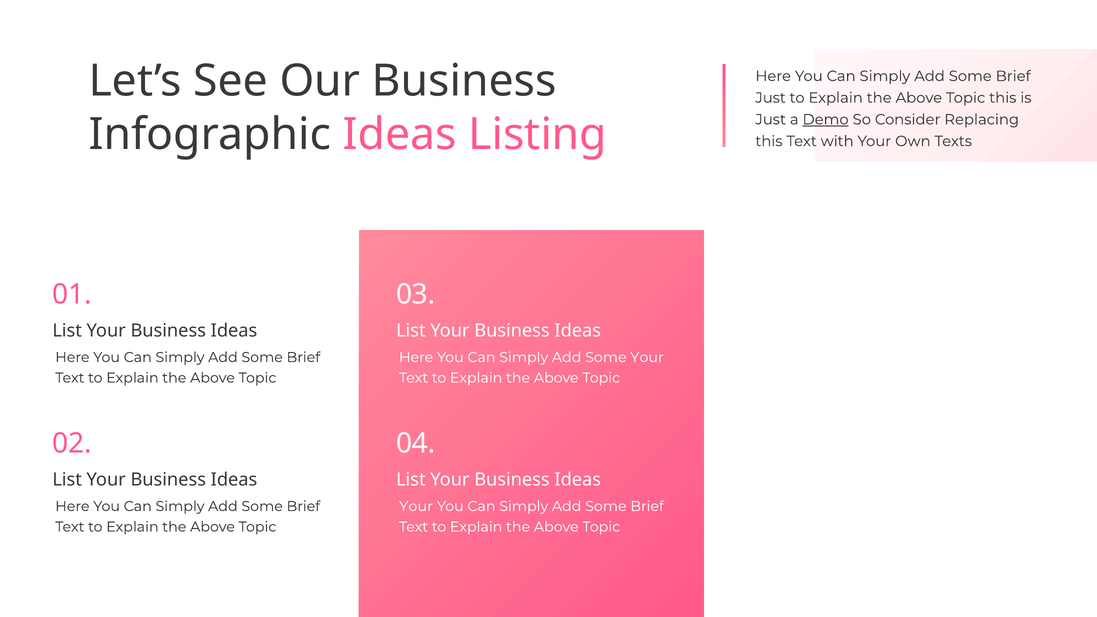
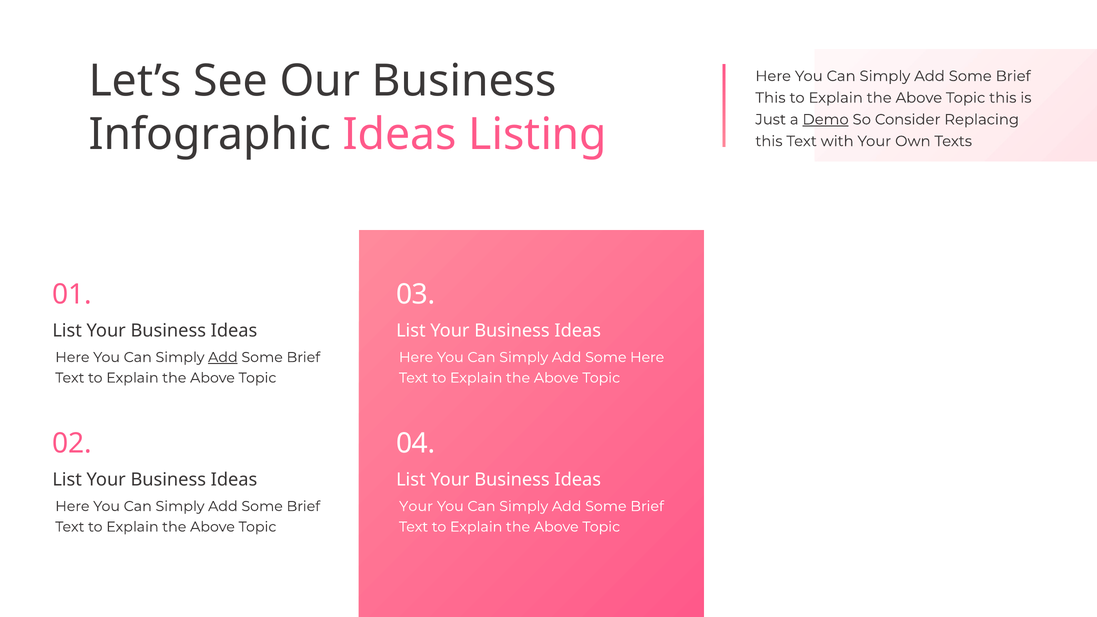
Just at (771, 98): Just -> This
Add at (223, 357) underline: none -> present
Some Your: Your -> Here
